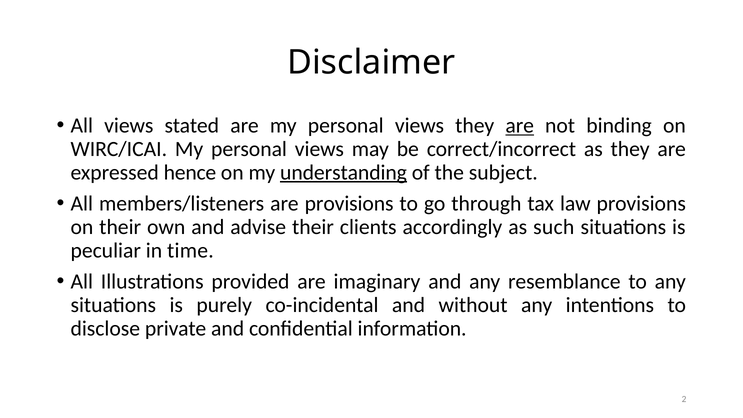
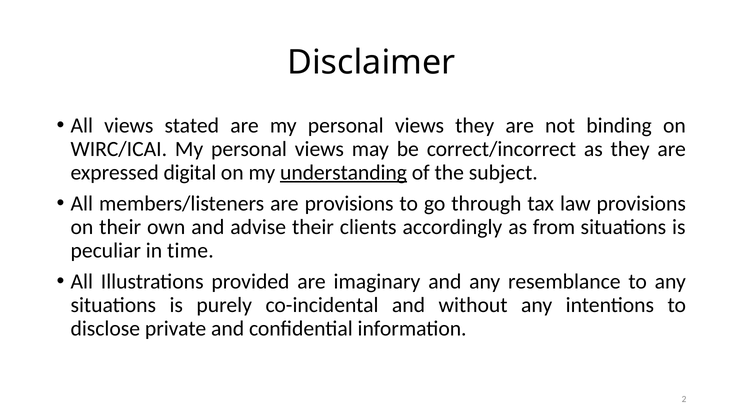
are at (520, 126) underline: present -> none
hence: hence -> digital
such: such -> from
